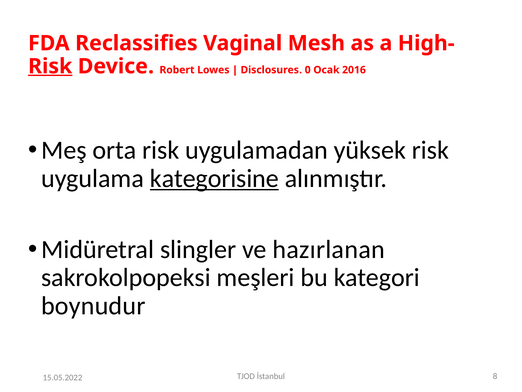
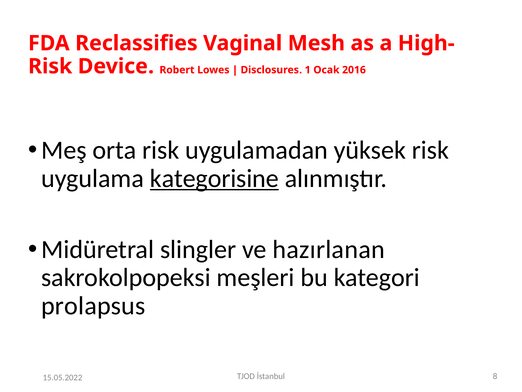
Risk at (50, 66) underline: present -> none
0: 0 -> 1
boynudur: boynudur -> prolapsus
